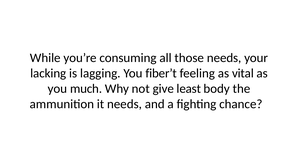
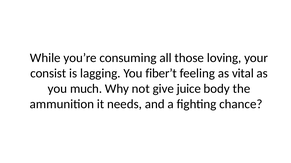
those needs: needs -> loving
lacking: lacking -> consist
least: least -> juice
